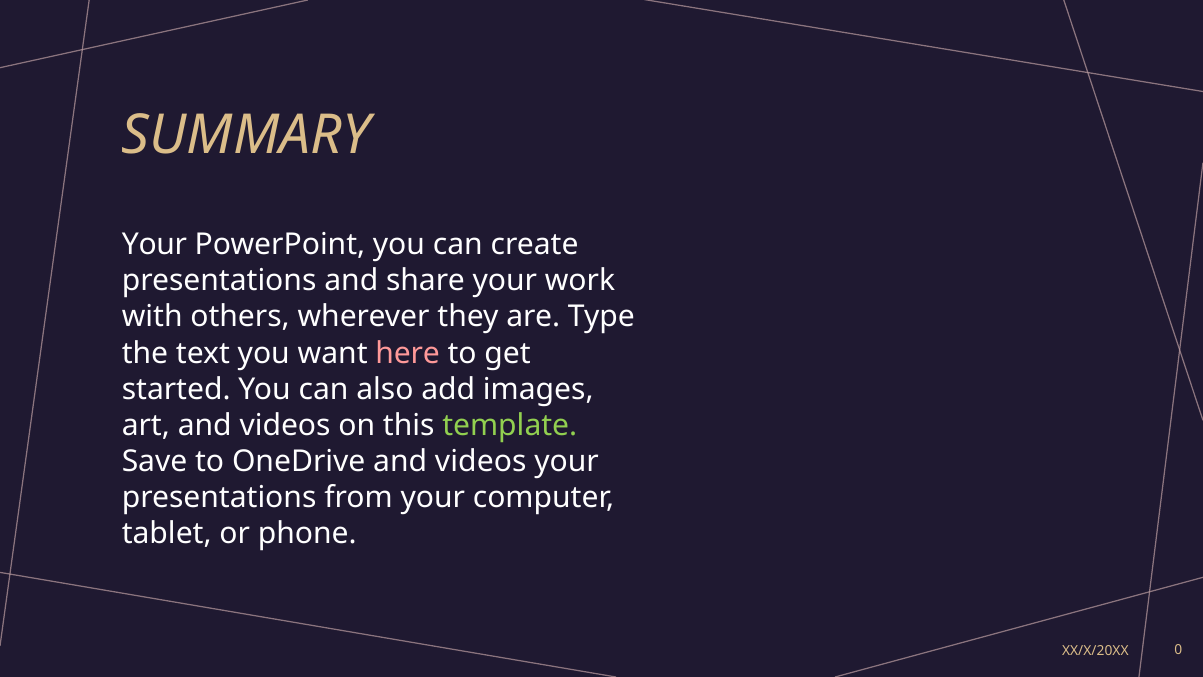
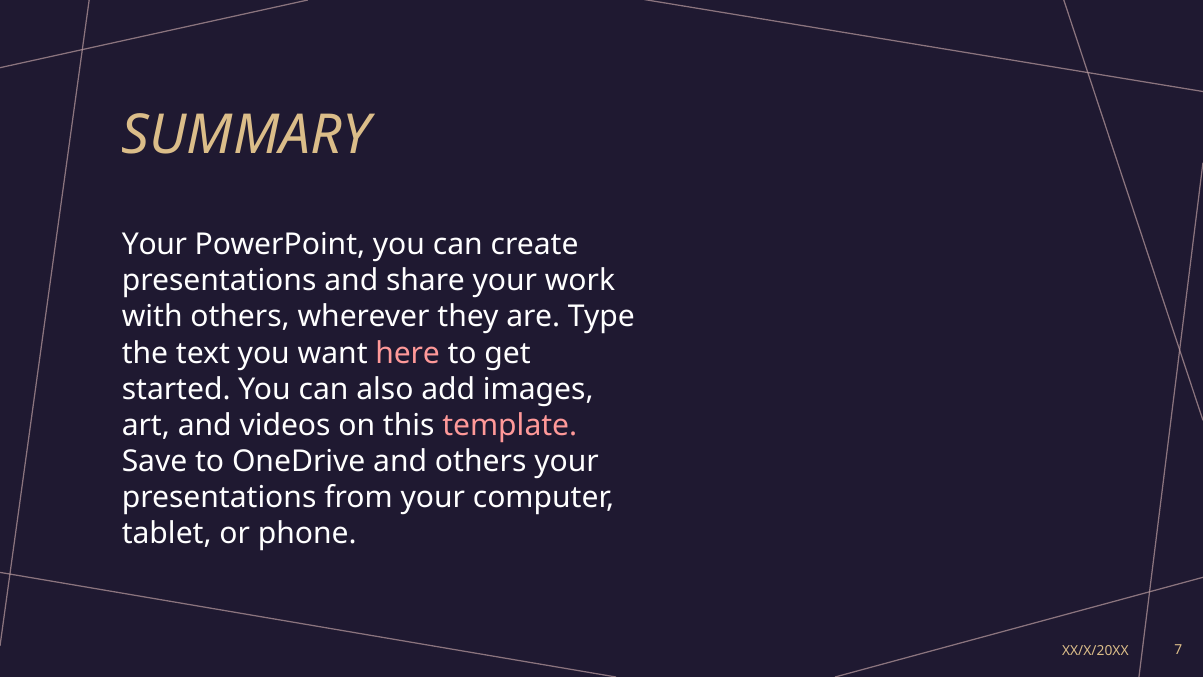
template colour: light green -> pink
OneDrive and videos: videos -> others
0: 0 -> 7
